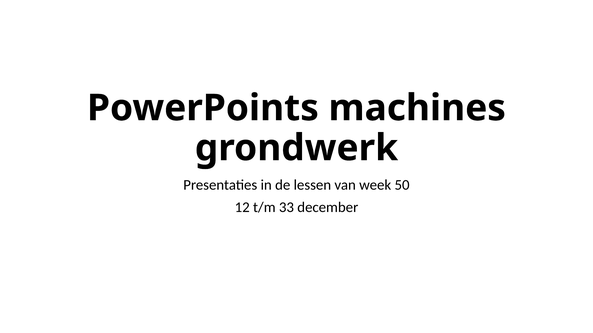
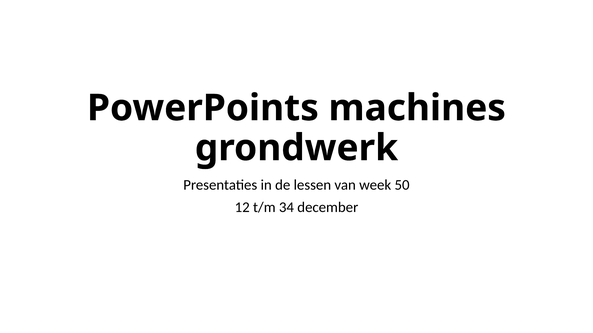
33: 33 -> 34
